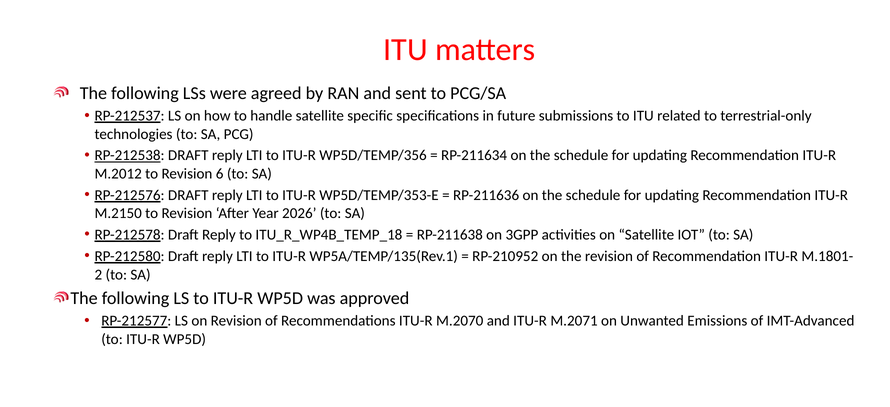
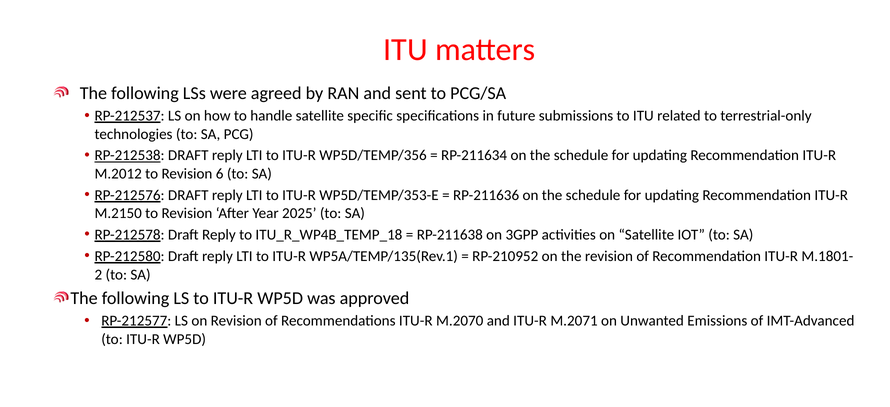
2026: 2026 -> 2025
